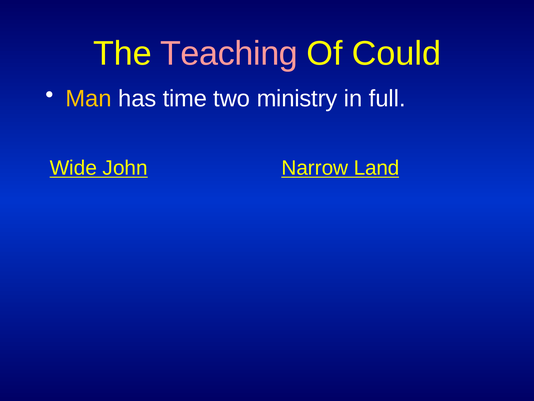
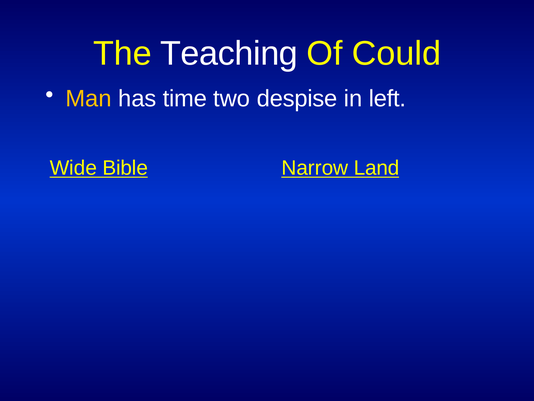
Teaching colour: pink -> white
ministry: ministry -> despise
full: full -> left
John: John -> Bible
